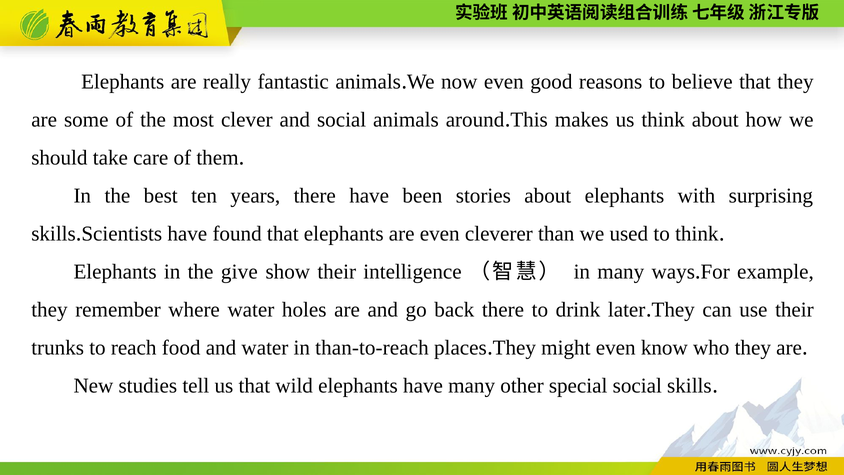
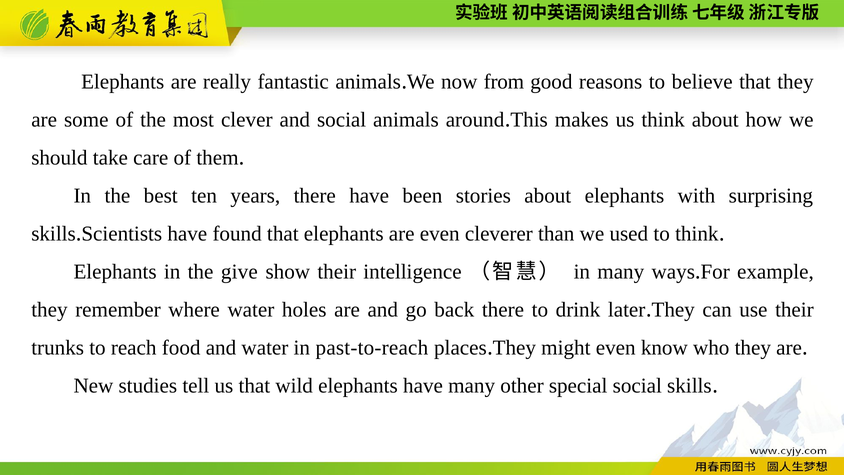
now even: even -> from
than-to-reach: than-to-reach -> past-to-reach
